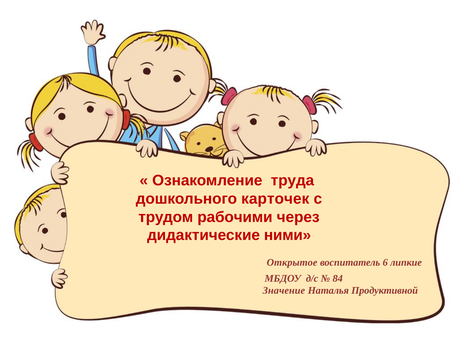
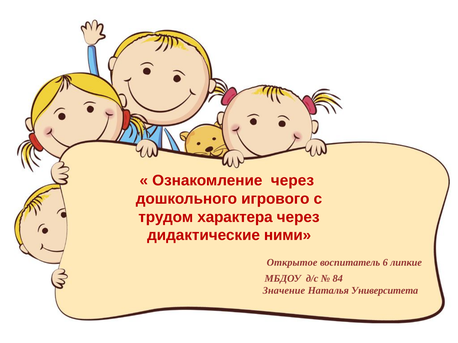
Ознакомление труда: труда -> через
карточек: карточек -> игрового
рабочими: рабочими -> характера
Продуктивной: Продуктивной -> Университета
